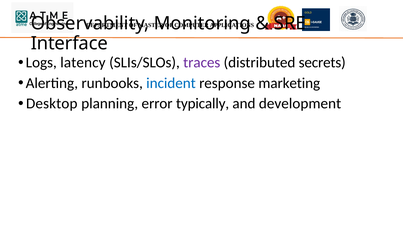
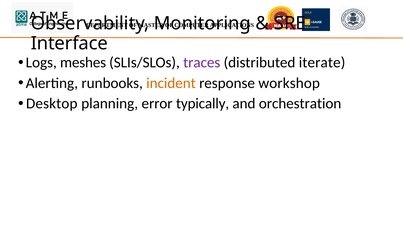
latency: latency -> meshes
secrets: secrets -> iterate
incident colour: blue -> orange
marketing: marketing -> workshop
development: development -> orchestration
